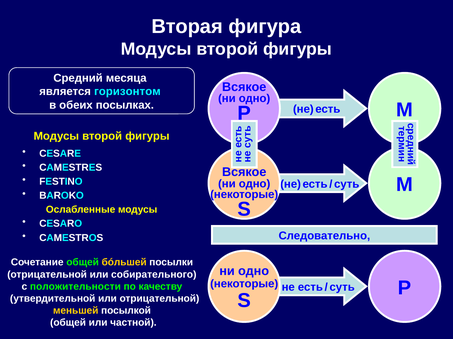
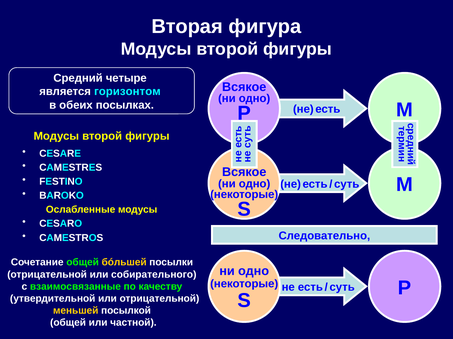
месяца: месяца -> четыре
положительности: положительности -> взаимосвязанные
